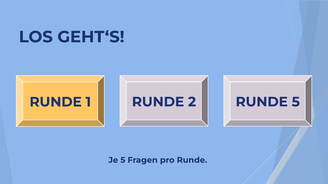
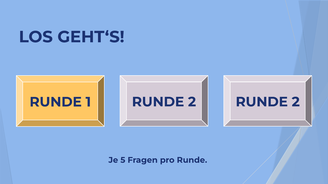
1 RUNDE 5: 5 -> 2
